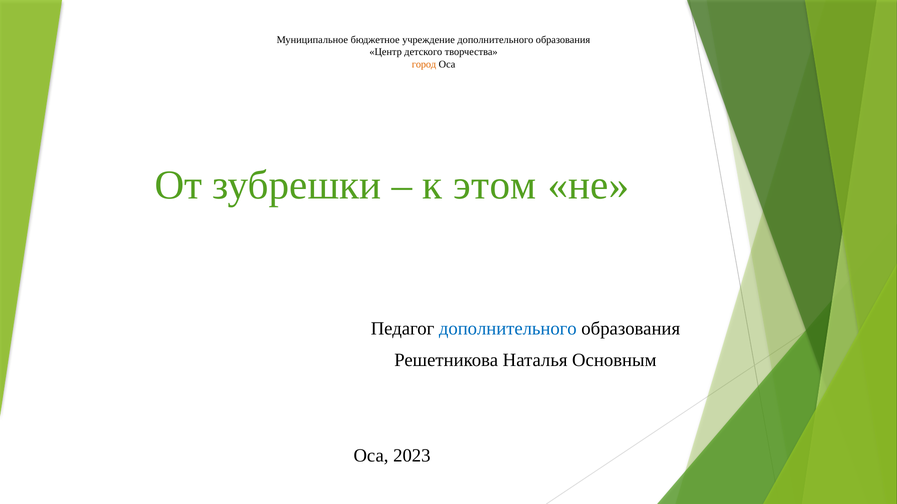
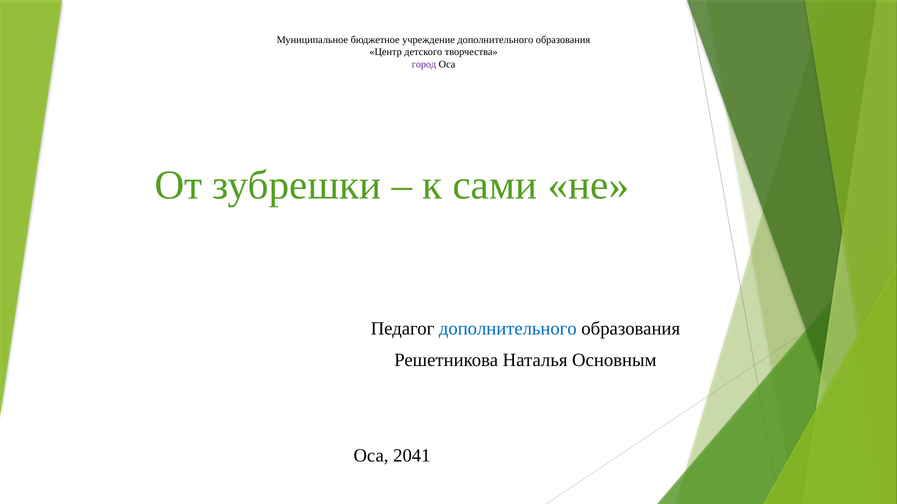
город colour: orange -> purple
этом: этом -> сами
2023: 2023 -> 2041
